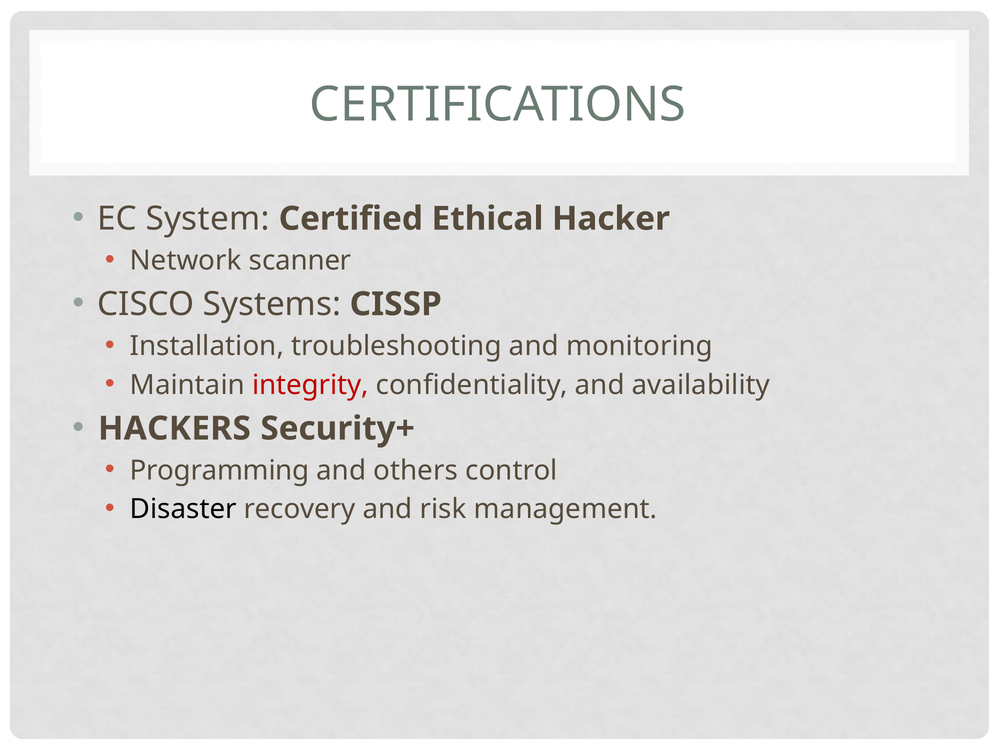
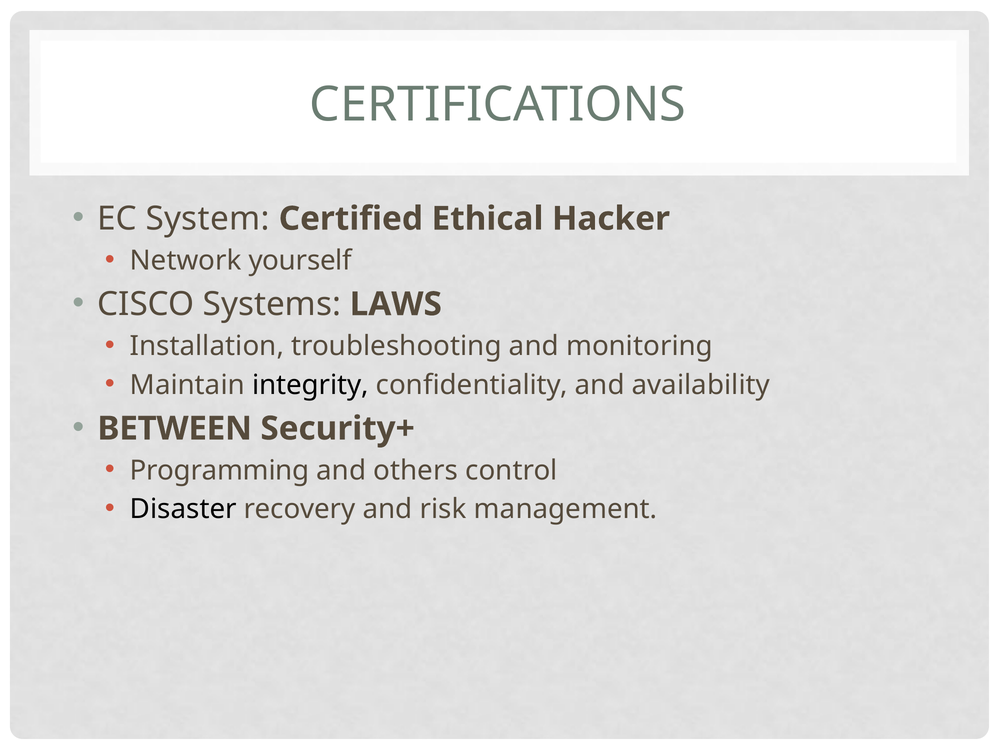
scanner: scanner -> yourself
CISSP: CISSP -> LAWS
integrity colour: red -> black
HACKERS: HACKERS -> BETWEEN
